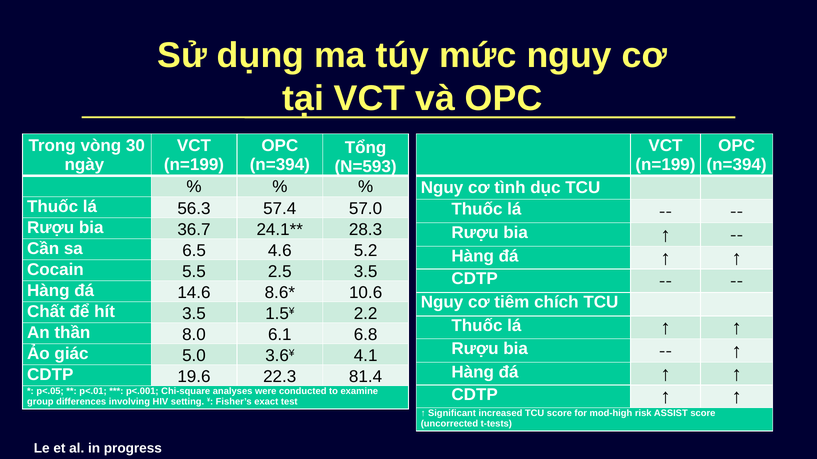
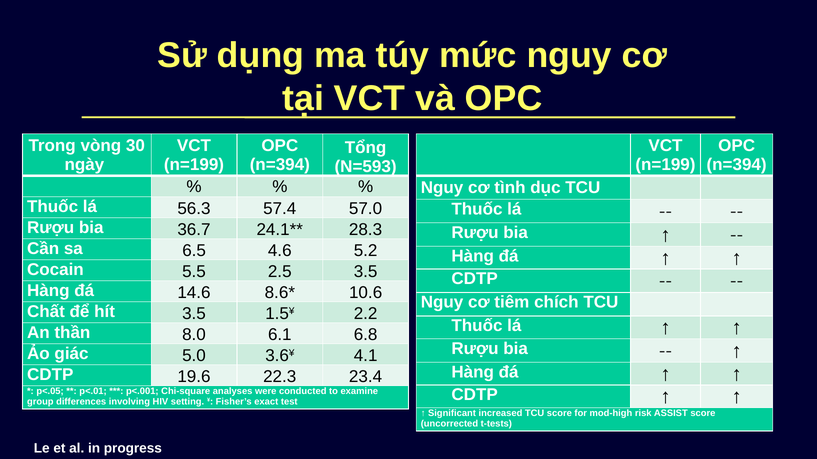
81.4: 81.4 -> 23.4
